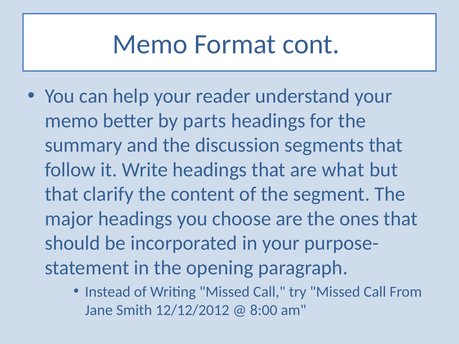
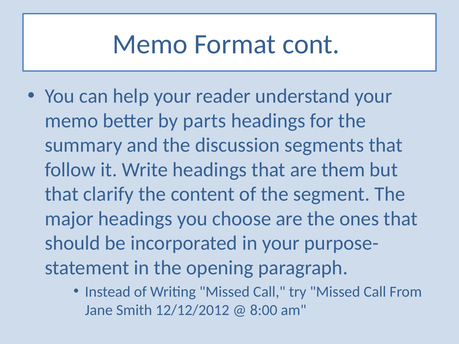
what: what -> them
